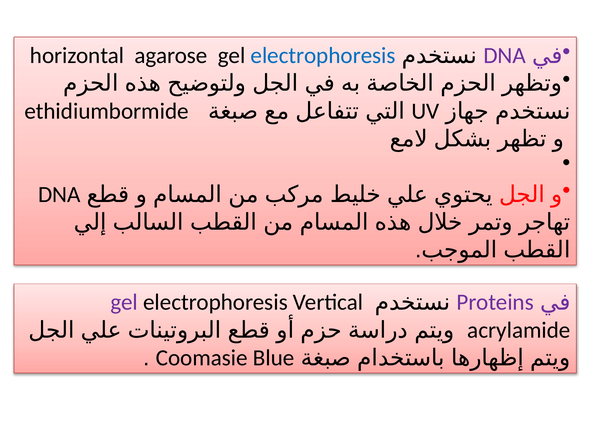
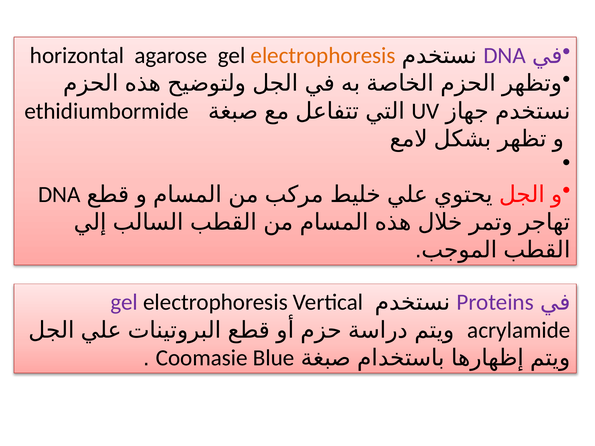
electrophoresis at (323, 56) colour: blue -> orange
